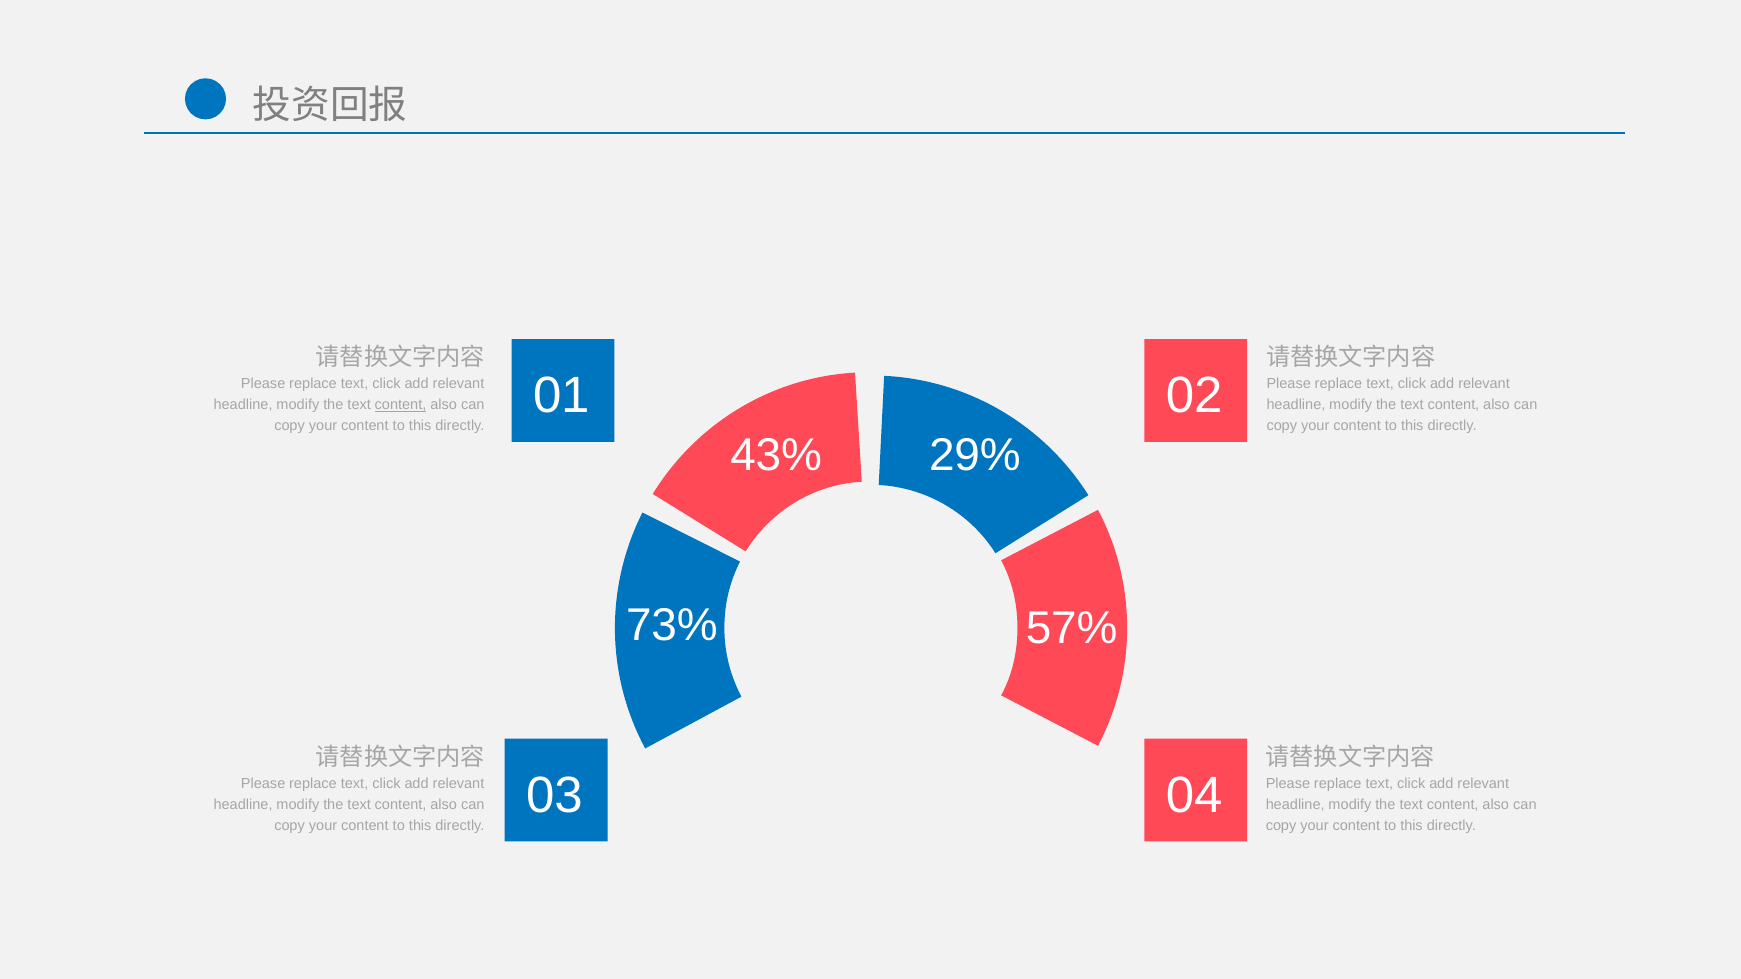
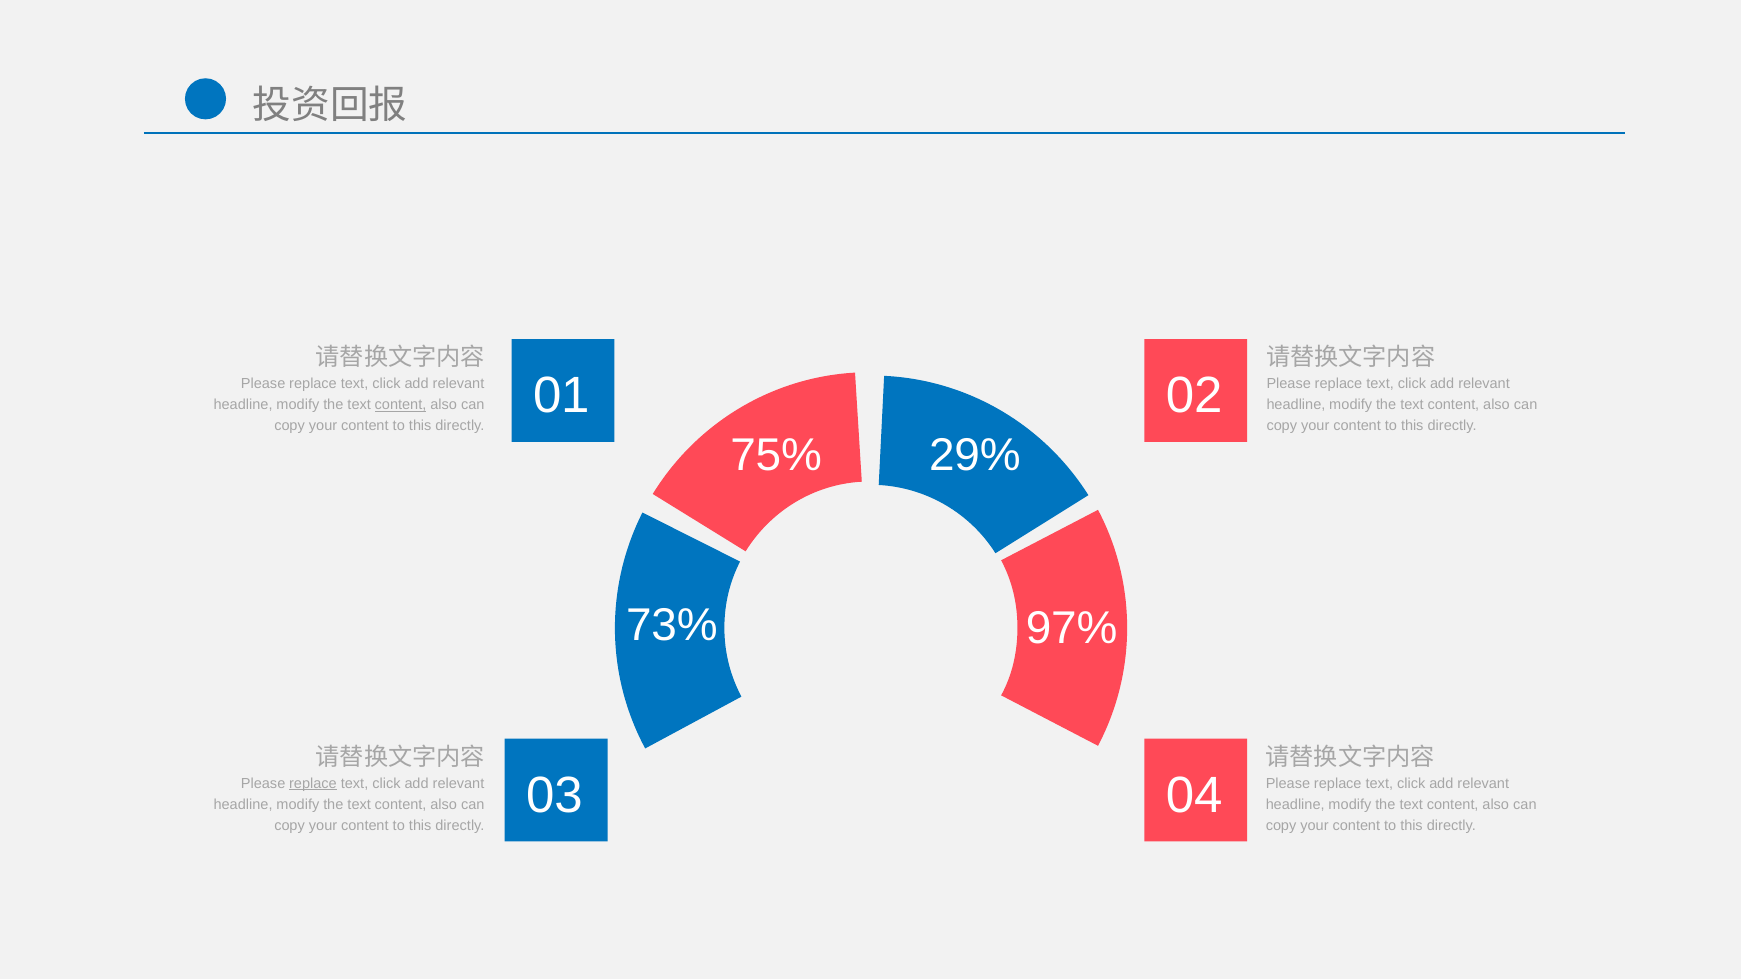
43%: 43% -> 75%
57%: 57% -> 97%
replace at (313, 784) underline: none -> present
